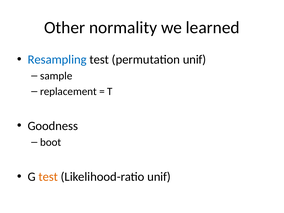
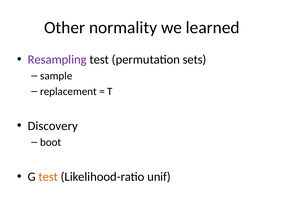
Resampling colour: blue -> purple
permutation unif: unif -> sets
Goodness: Goodness -> Discovery
